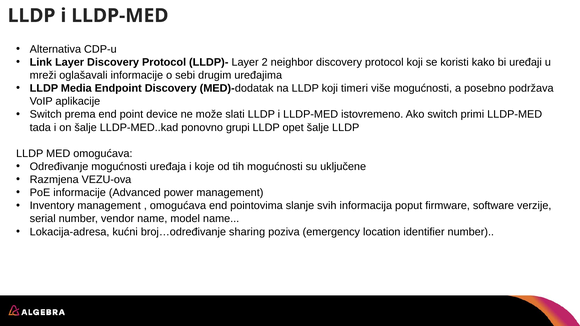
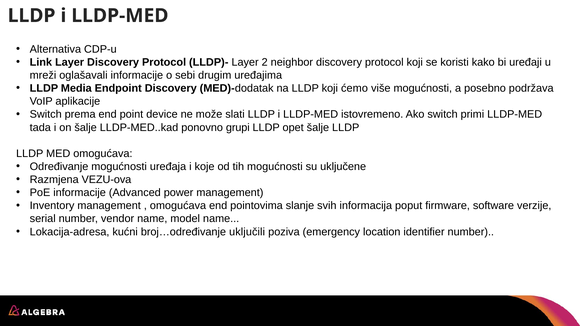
timeri: timeri -> ćemo
sharing: sharing -> uključili
